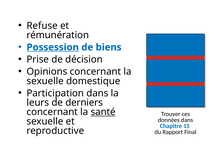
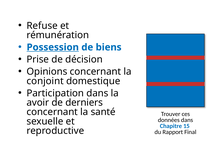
sexuelle at (45, 81): sexuelle -> conjoint
leurs: leurs -> avoir
santé underline: present -> none
